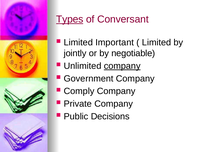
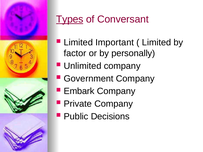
jointly: jointly -> factor
negotiable: negotiable -> personally
company at (122, 66) underline: present -> none
Comply: Comply -> Embark
